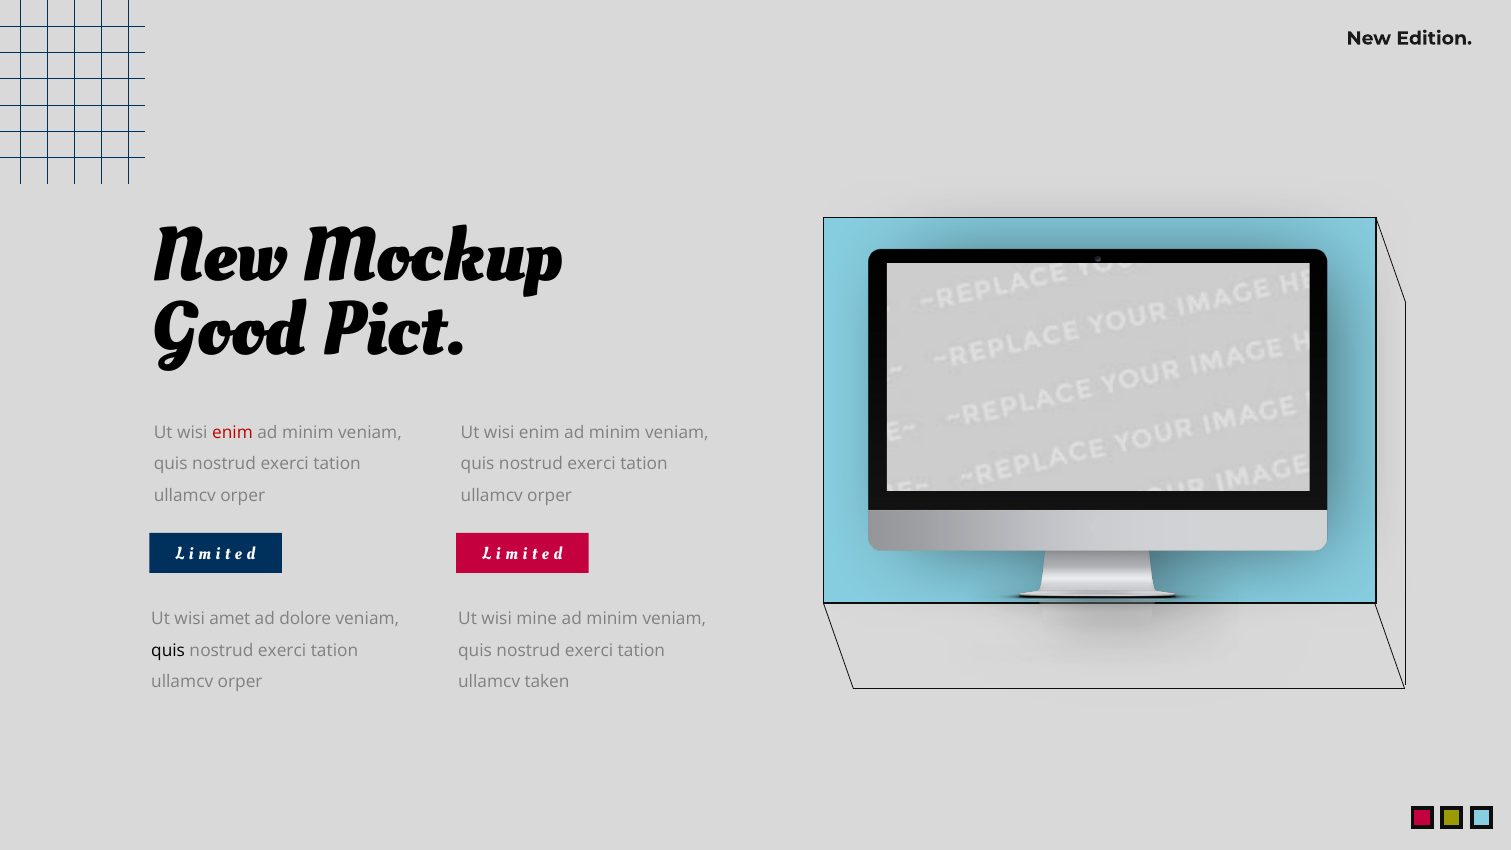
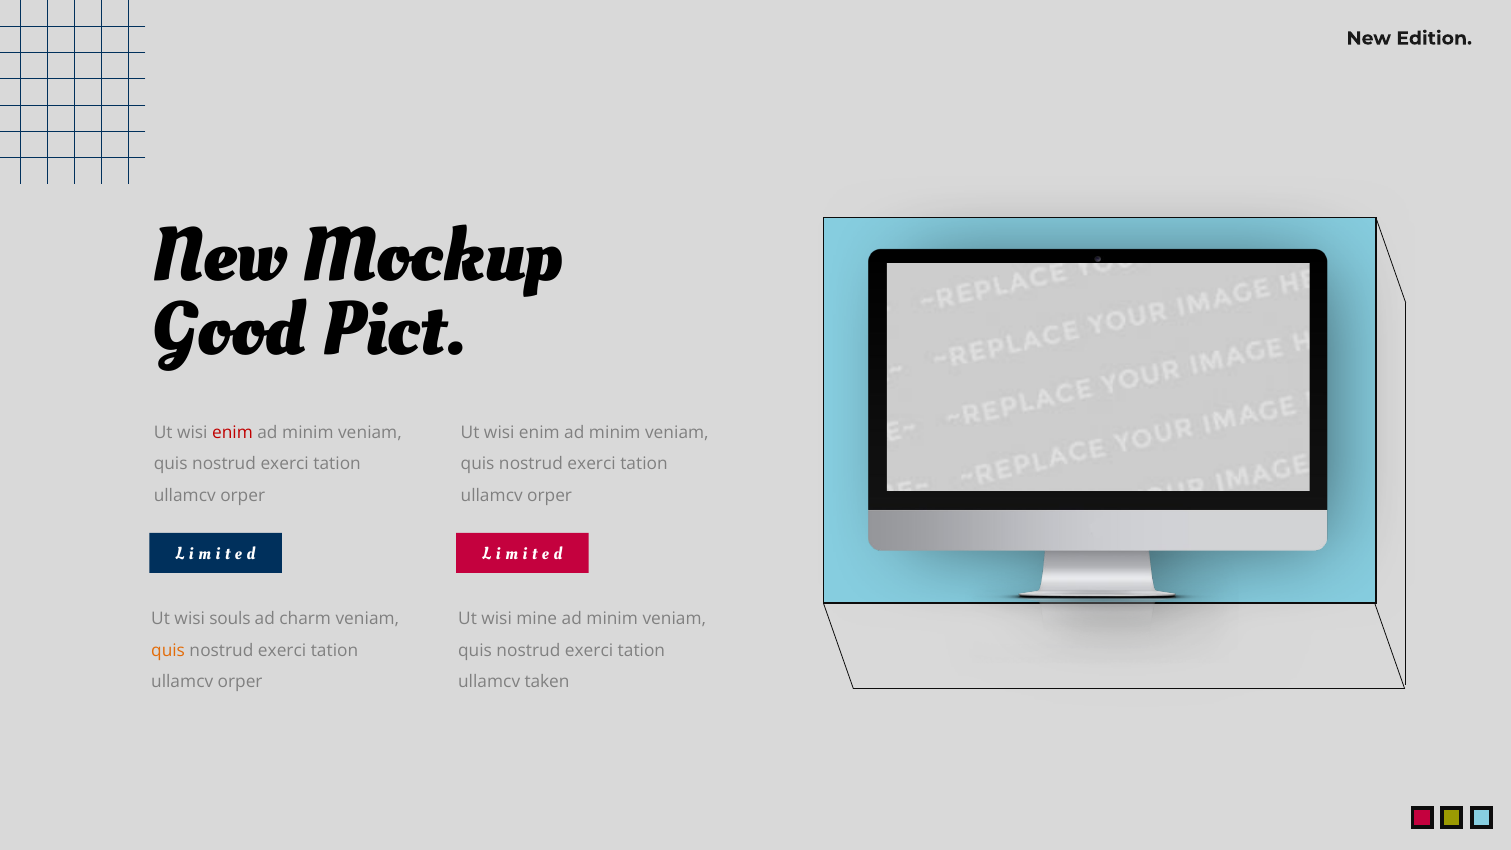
amet: amet -> souls
dolore: dolore -> charm
quis at (168, 650) colour: black -> orange
